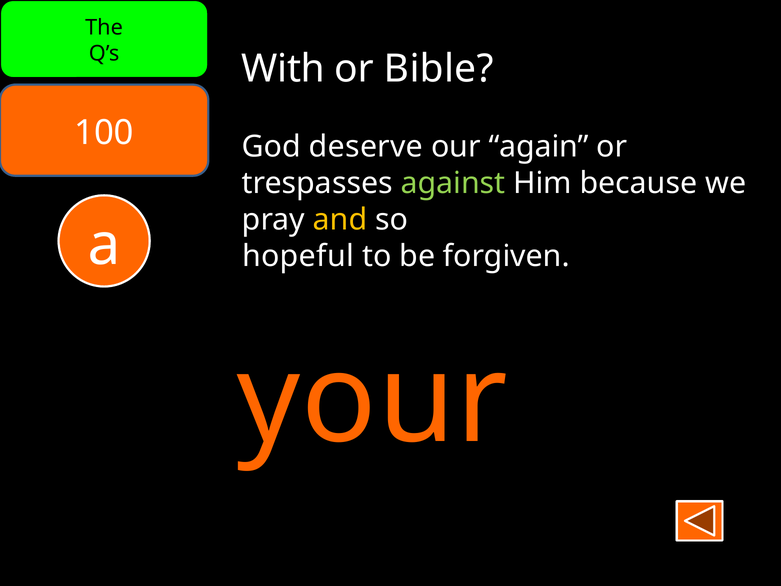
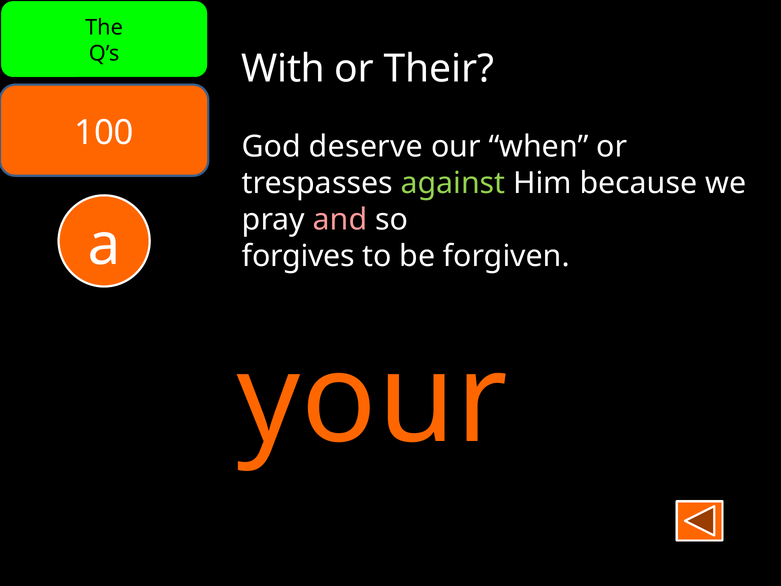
Bible: Bible -> Their
again: again -> when
and colour: yellow -> pink
hopeful: hopeful -> forgives
